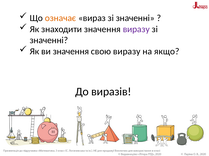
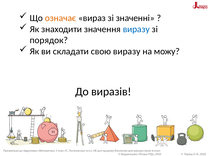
виразу at (136, 29) colour: purple -> blue
значенні at (49, 40): значенні -> порядок
ви значення: значення -> складати
якщо: якщо -> можу
